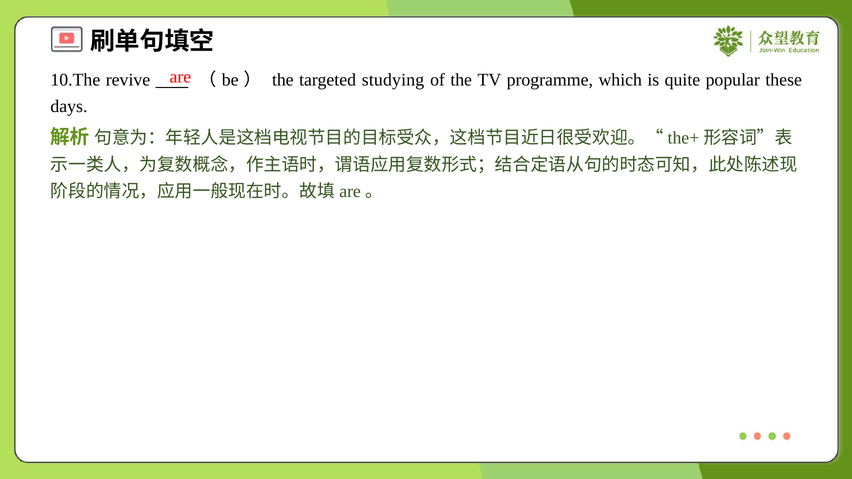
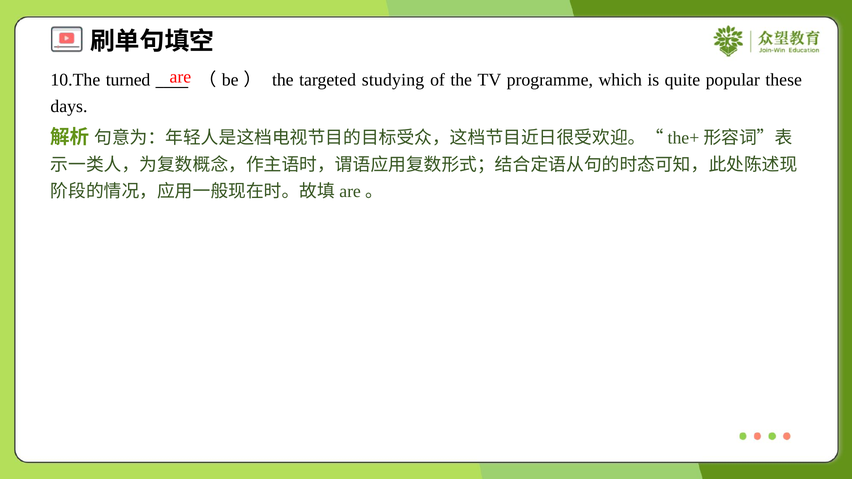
revive: revive -> turned
